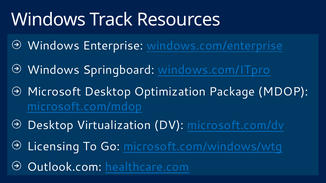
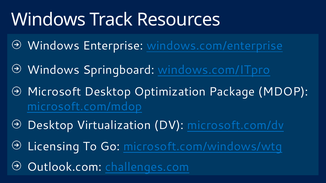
healthcare.com: healthcare.com -> challenges.com
